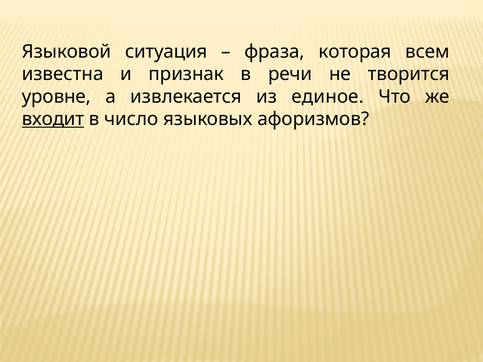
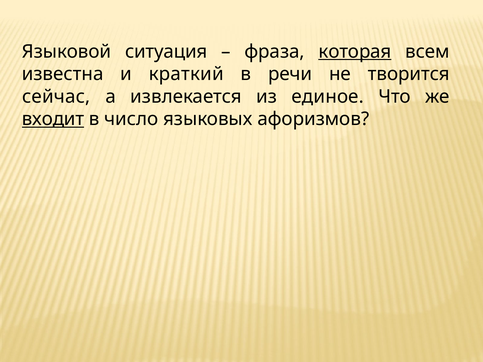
которая underline: none -> present
признак: признак -> краткий
уровне: уровне -> сейчас
